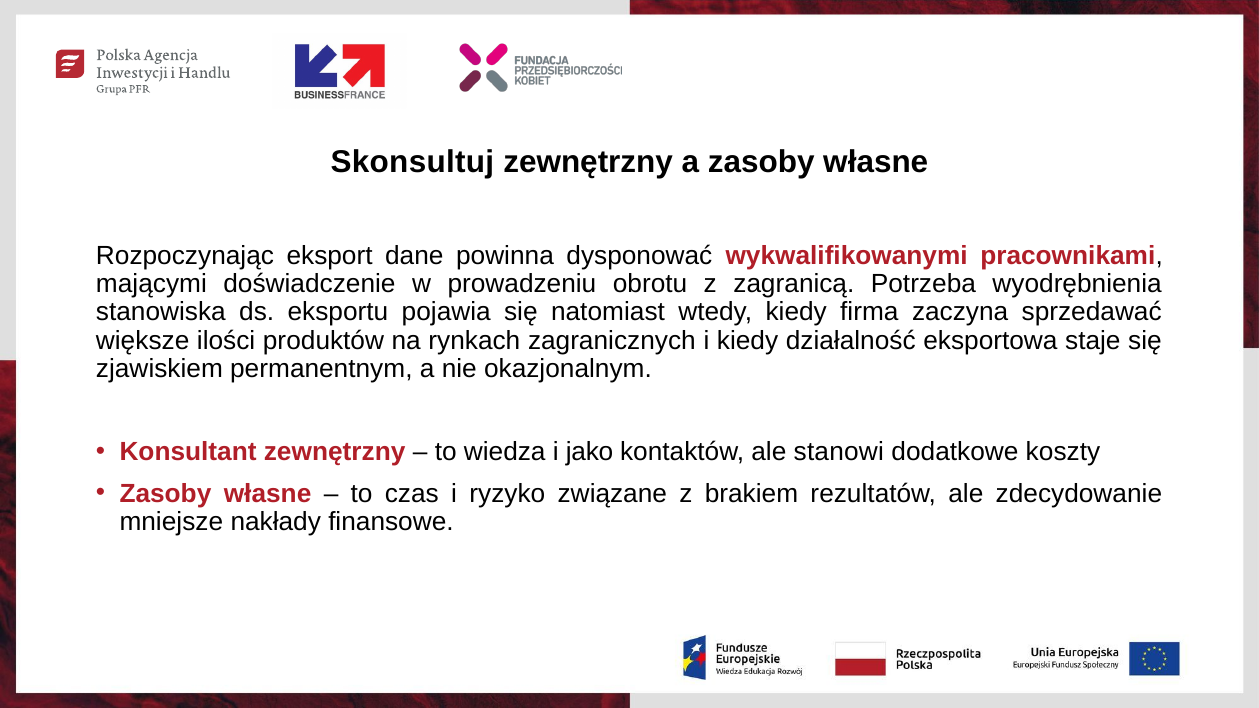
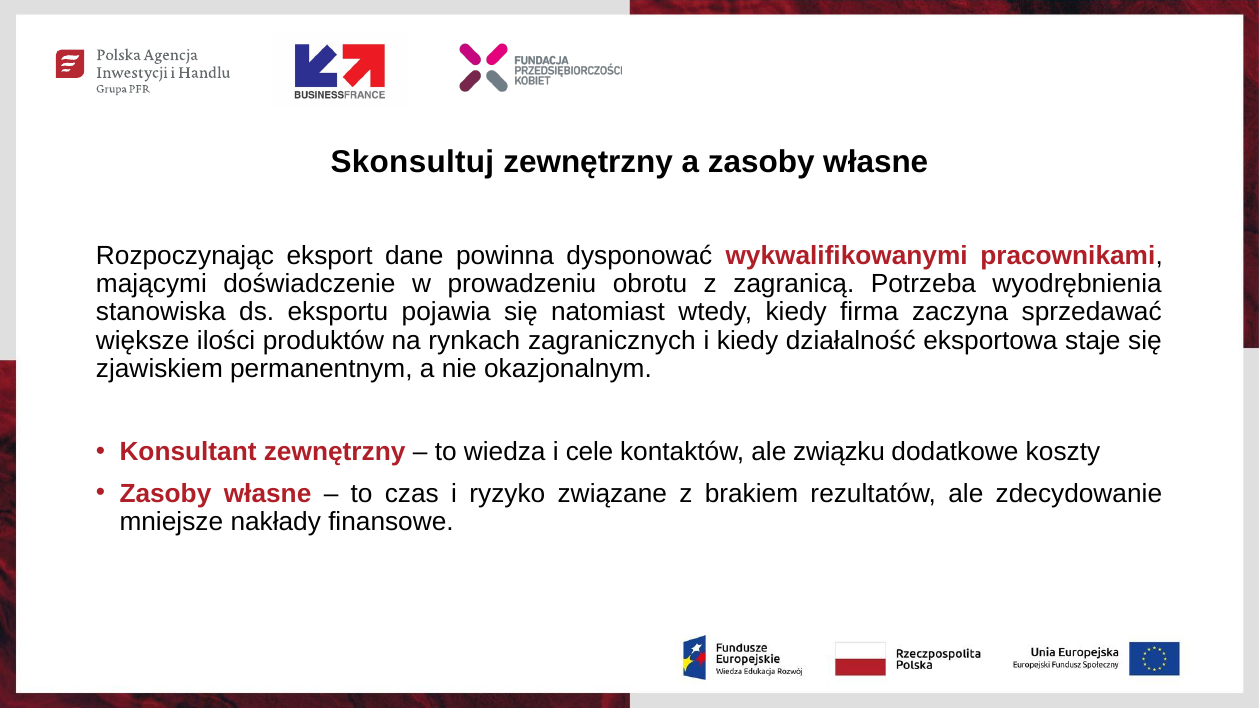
jako: jako -> cele
stanowi: stanowi -> związku
